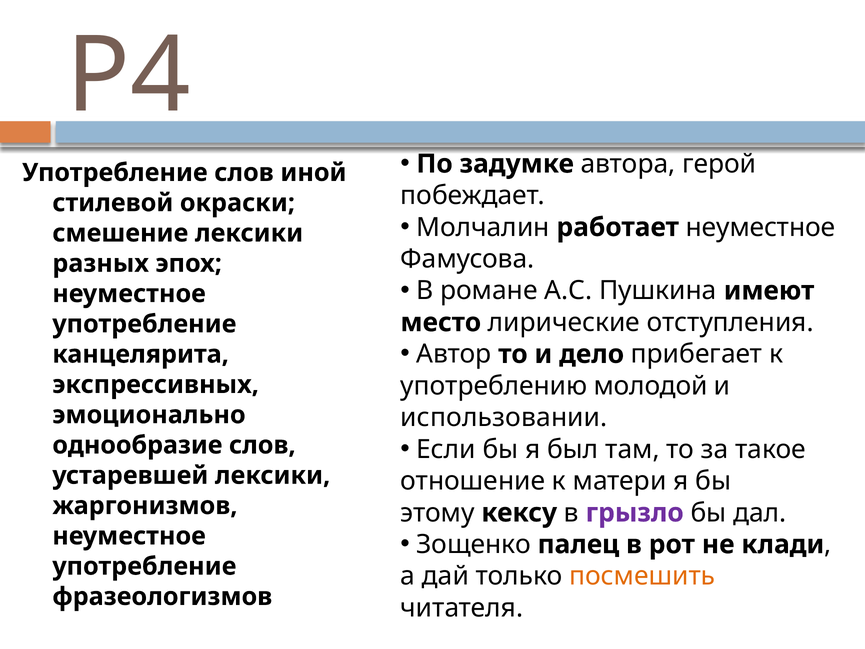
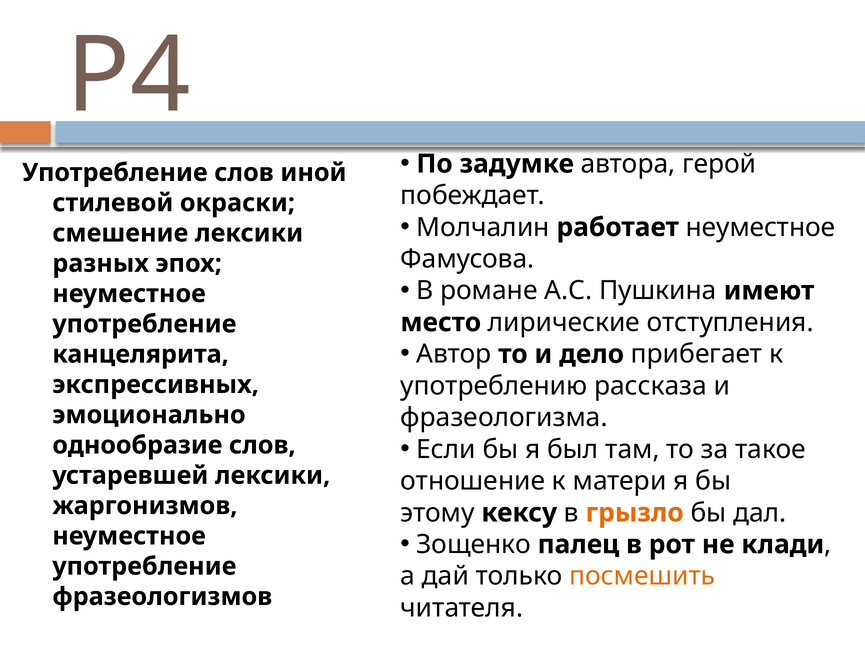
молодой: молодой -> рассказа
использовании: использовании -> фразеологизма
грызло colour: purple -> orange
